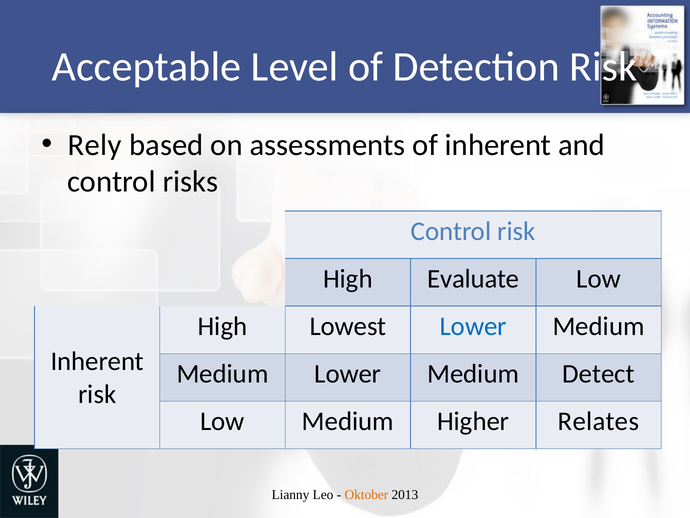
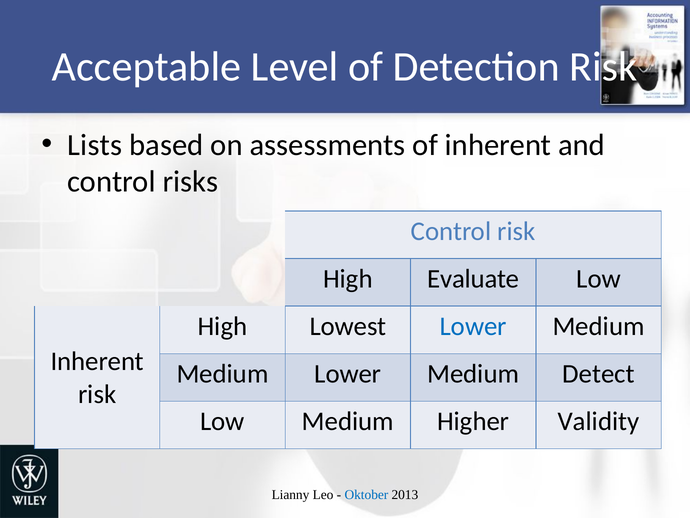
Rely: Rely -> Lists
Relates: Relates -> Validity
Oktober colour: orange -> blue
